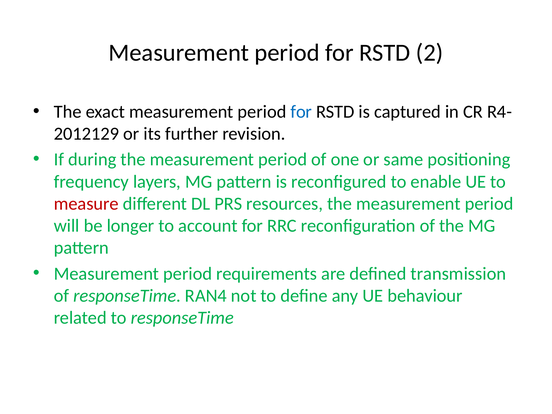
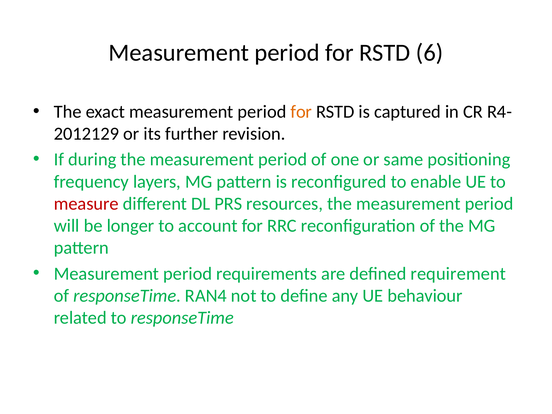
2: 2 -> 6
for at (301, 112) colour: blue -> orange
transmission: transmission -> requirement
